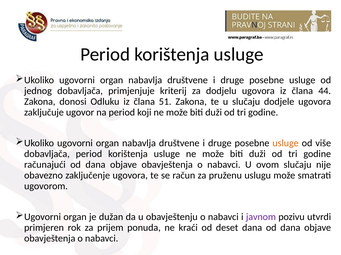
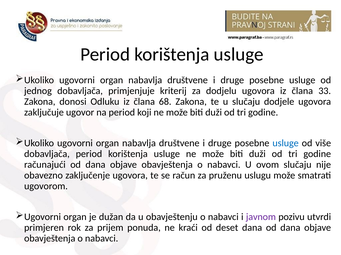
44: 44 -> 33
51: 51 -> 68
usluge at (286, 144) colour: orange -> blue
